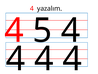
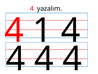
5: 5 -> 1
